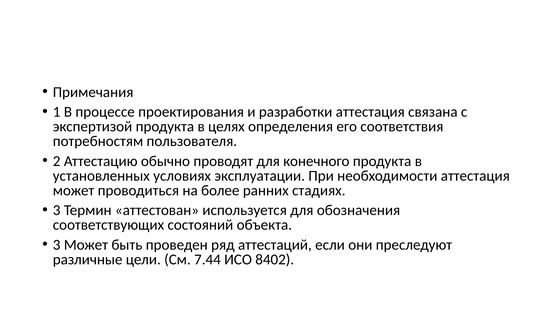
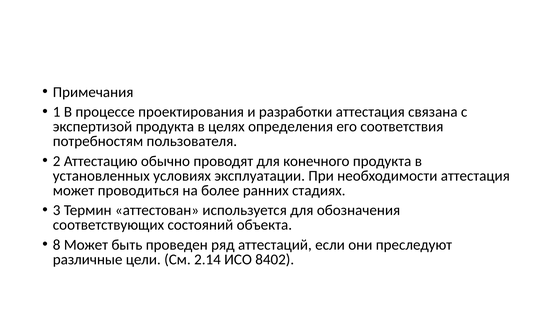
3 at (57, 245): 3 -> 8
7.44: 7.44 -> 2.14
